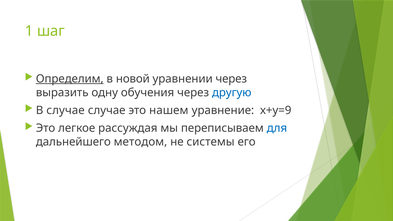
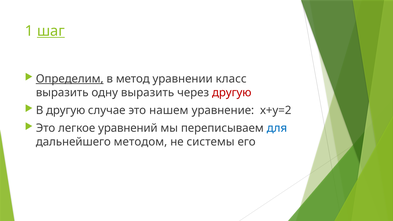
шаг underline: none -> present
новой: новой -> метод
уравнении через: через -> класс
одну обучения: обучения -> выразить
другую at (232, 93) colour: blue -> red
В случае: случае -> другую
х+у=9: х+у=9 -> х+у=2
рассуждая: рассуждая -> уравнений
